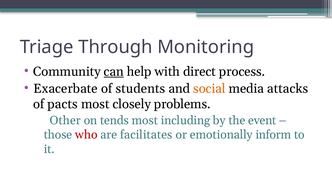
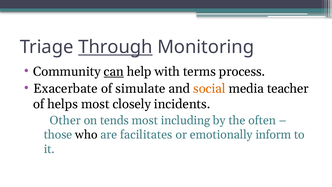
Through underline: none -> present
direct: direct -> terms
students: students -> simulate
attacks: attacks -> teacher
pacts: pacts -> helps
problems: problems -> incidents
event: event -> often
who colour: red -> black
